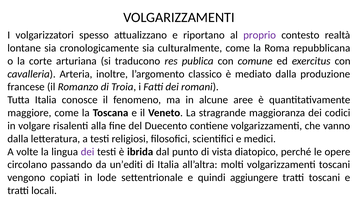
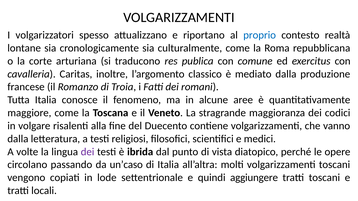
proprio colour: purple -> blue
Arteria: Arteria -> Caritas
un’editi: un’editi -> un’caso
